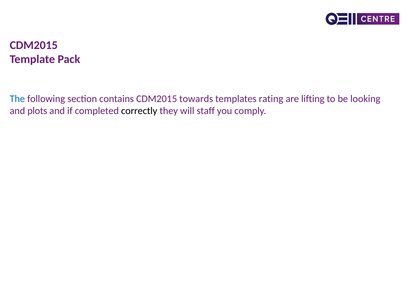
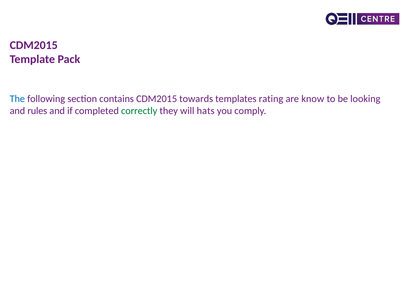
lifting: lifting -> know
plots: plots -> rules
correctly colour: black -> green
staff: staff -> hats
